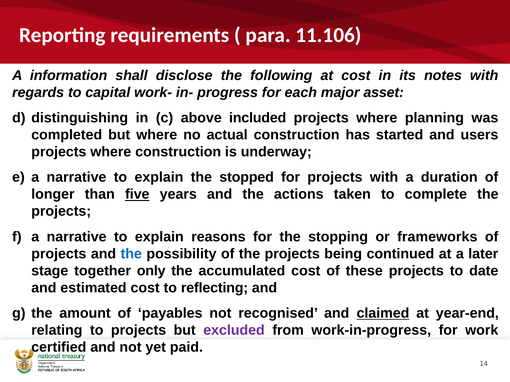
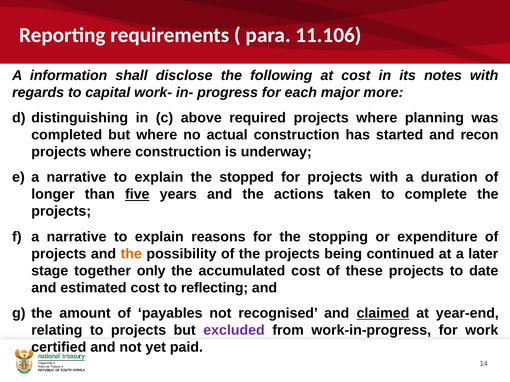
asset: asset -> more
included: included -> required
users: users -> recon
frameworks: frameworks -> expenditure
the at (131, 254) colour: blue -> orange
